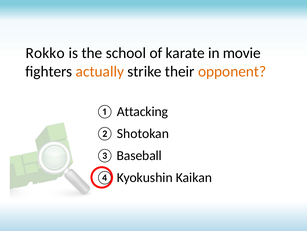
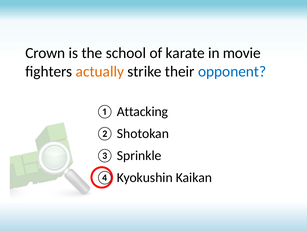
Rokko: Rokko -> Crown
opponent colour: orange -> blue
Baseball: Baseball -> Sprinkle
